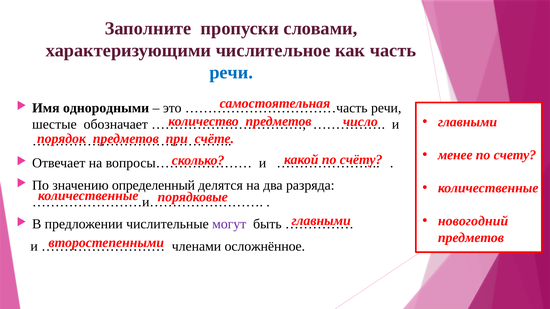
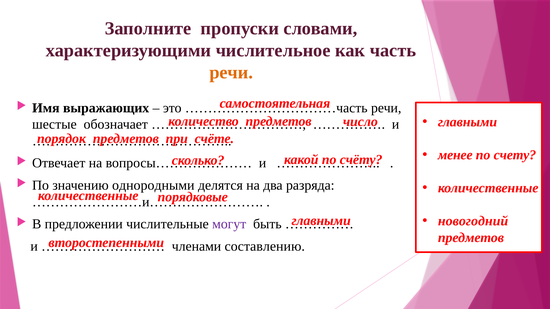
речи at (231, 73) colour: blue -> orange
однородными: однородными -> выражающих
определенный: определенный -> однородными
осложнённое: осложнённое -> составлению
